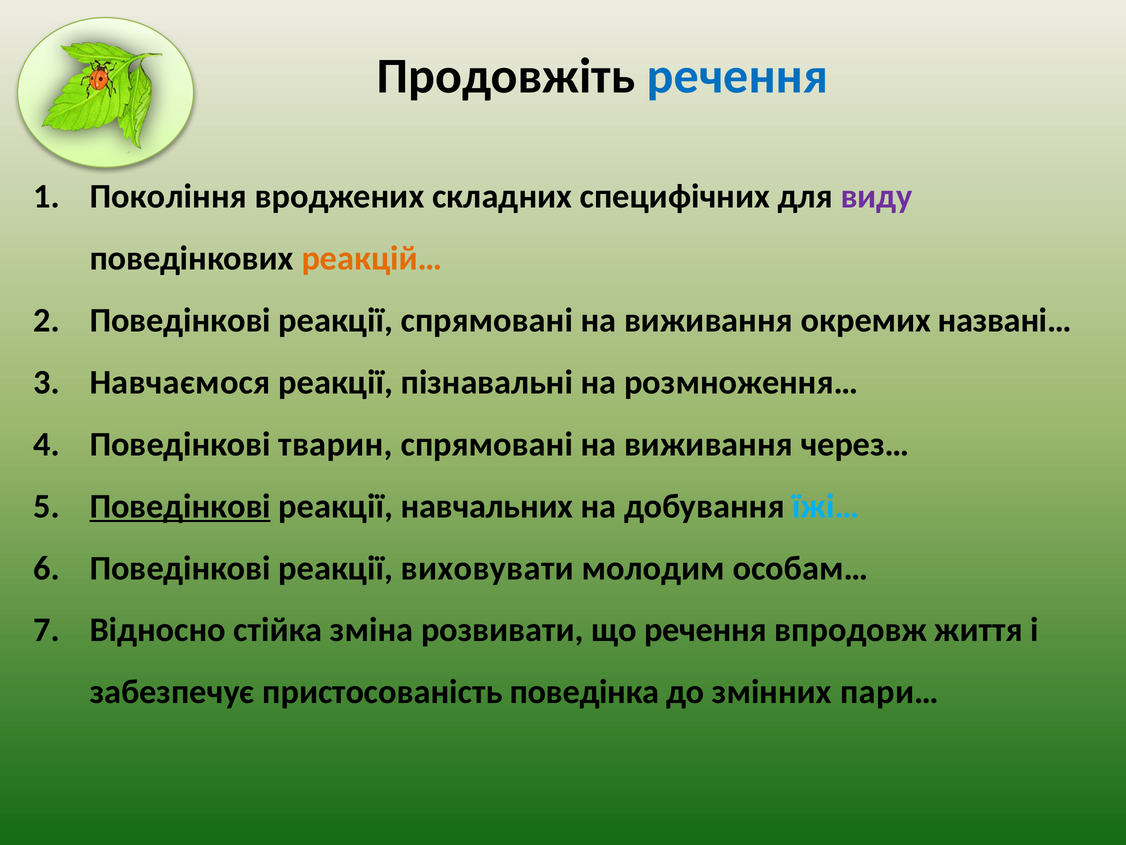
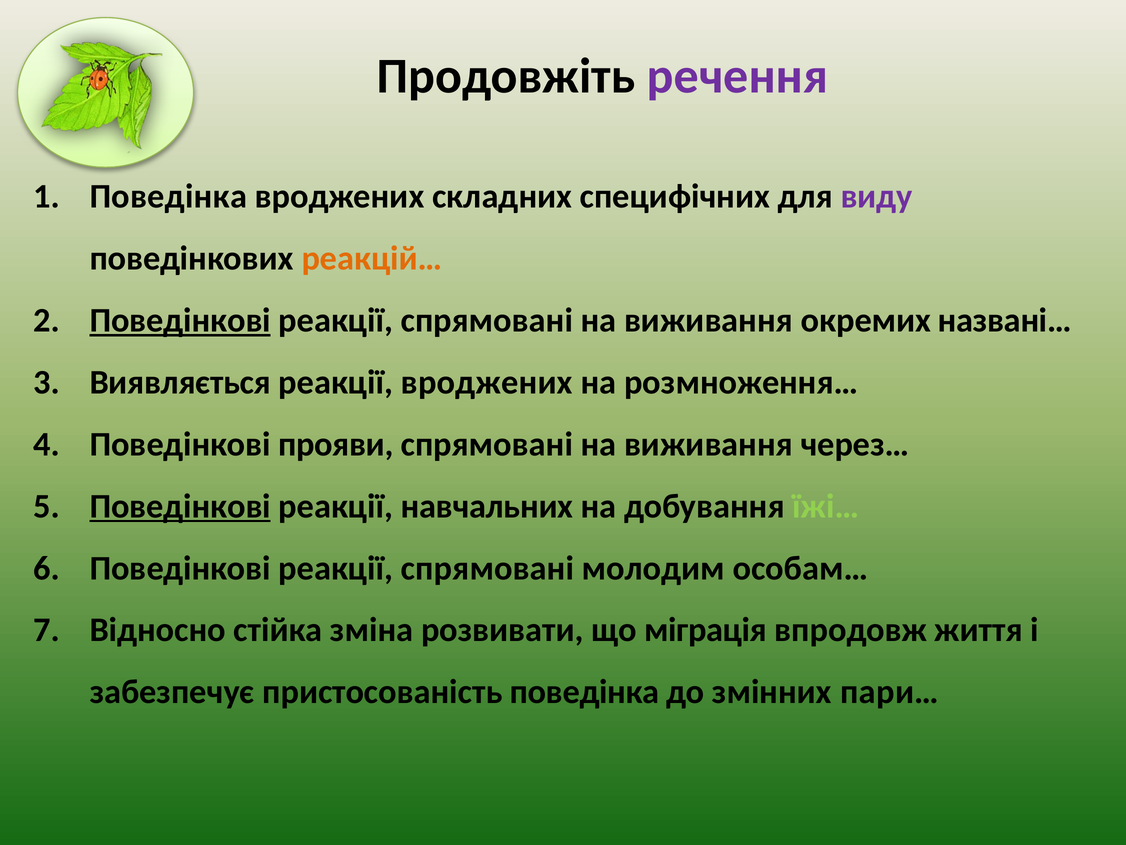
речення at (738, 76) colour: blue -> purple
Покоління at (168, 197): Покоління -> Поведінка
Поведінкові at (180, 320) underline: none -> present
Навчаємося: Навчаємося -> Виявляється
реакції пізнавальні: пізнавальні -> вроджених
тварин: тварин -> прояви
їжі… colour: light blue -> light green
виховувати at (487, 568): виховувати -> спрямовані
що речення: речення -> міграція
